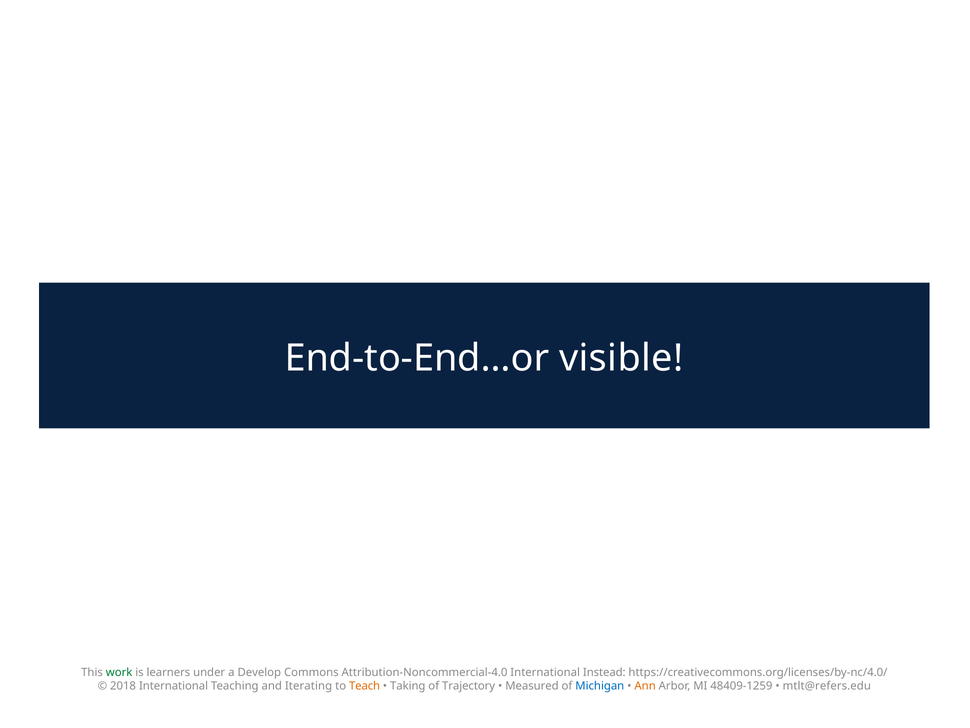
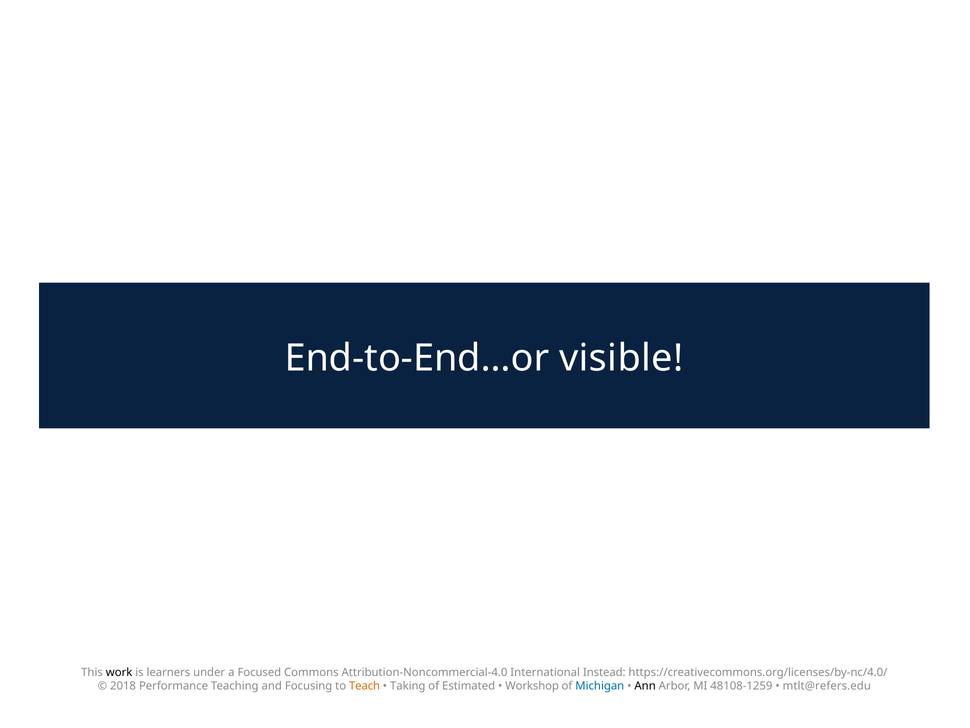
work colour: green -> black
Develop: Develop -> Focused
2018 International: International -> Performance
Iterating: Iterating -> Focusing
Trajectory: Trajectory -> Estimated
Measured: Measured -> Workshop
Ann colour: orange -> black
48409-1259: 48409-1259 -> 48108-1259
